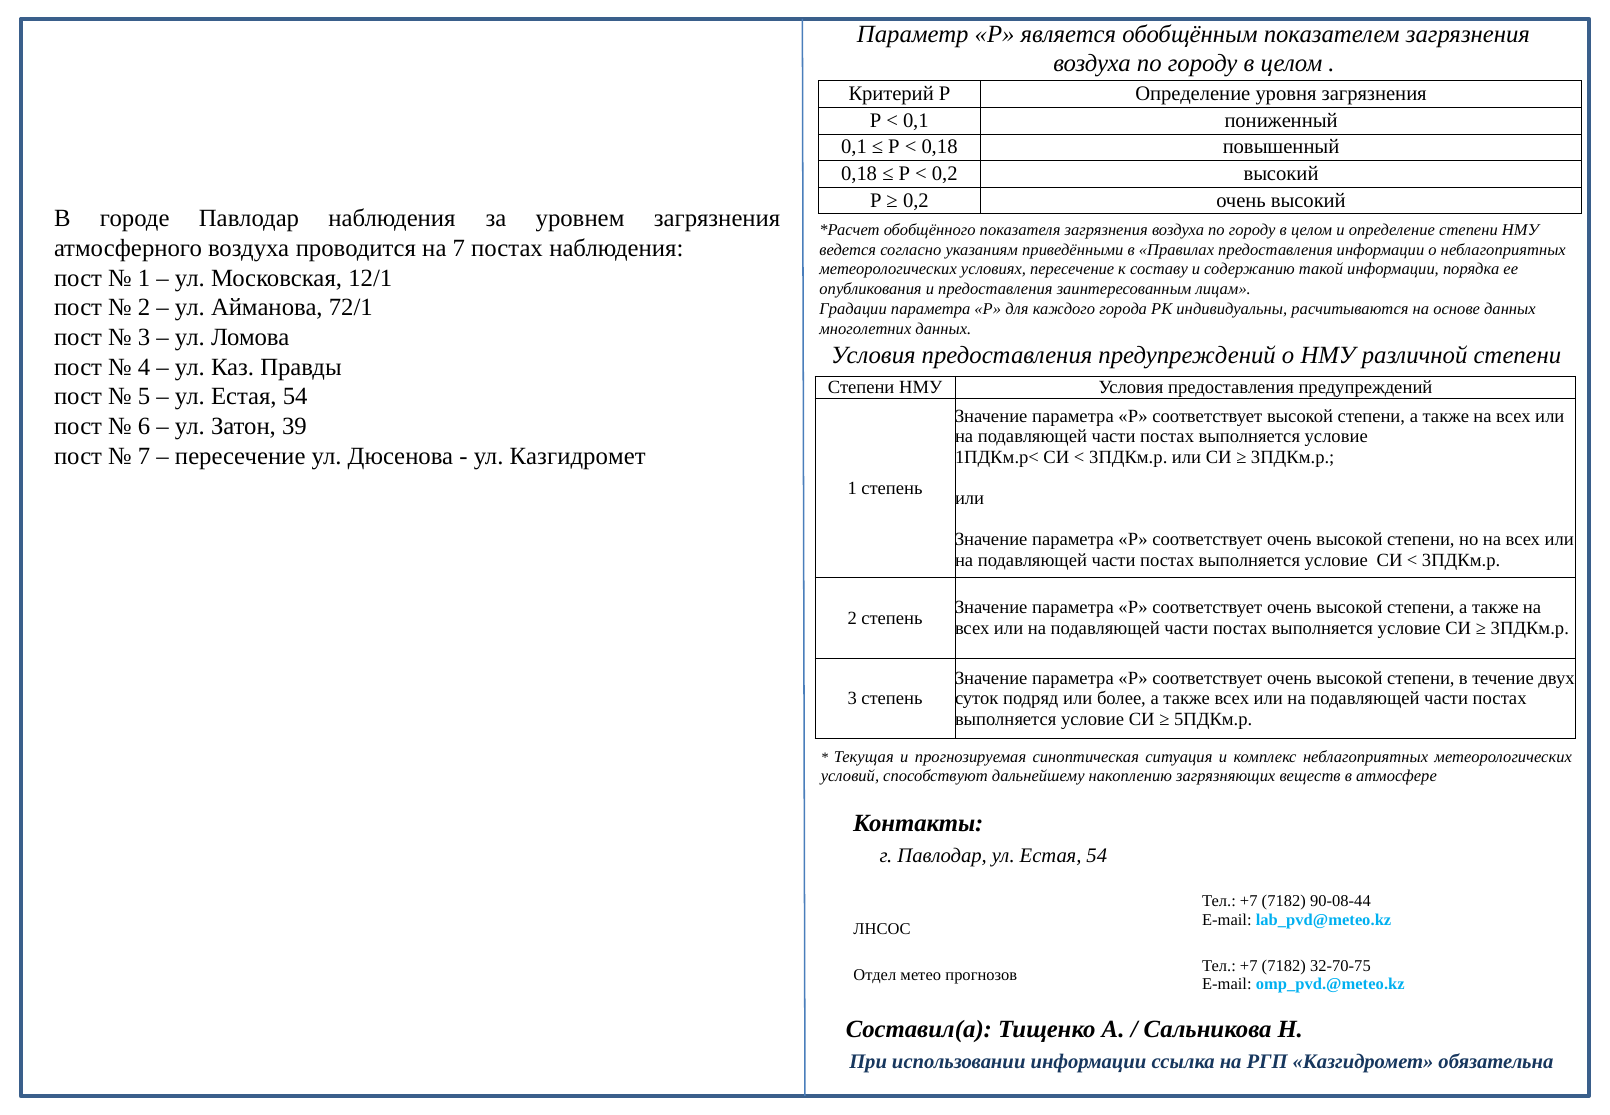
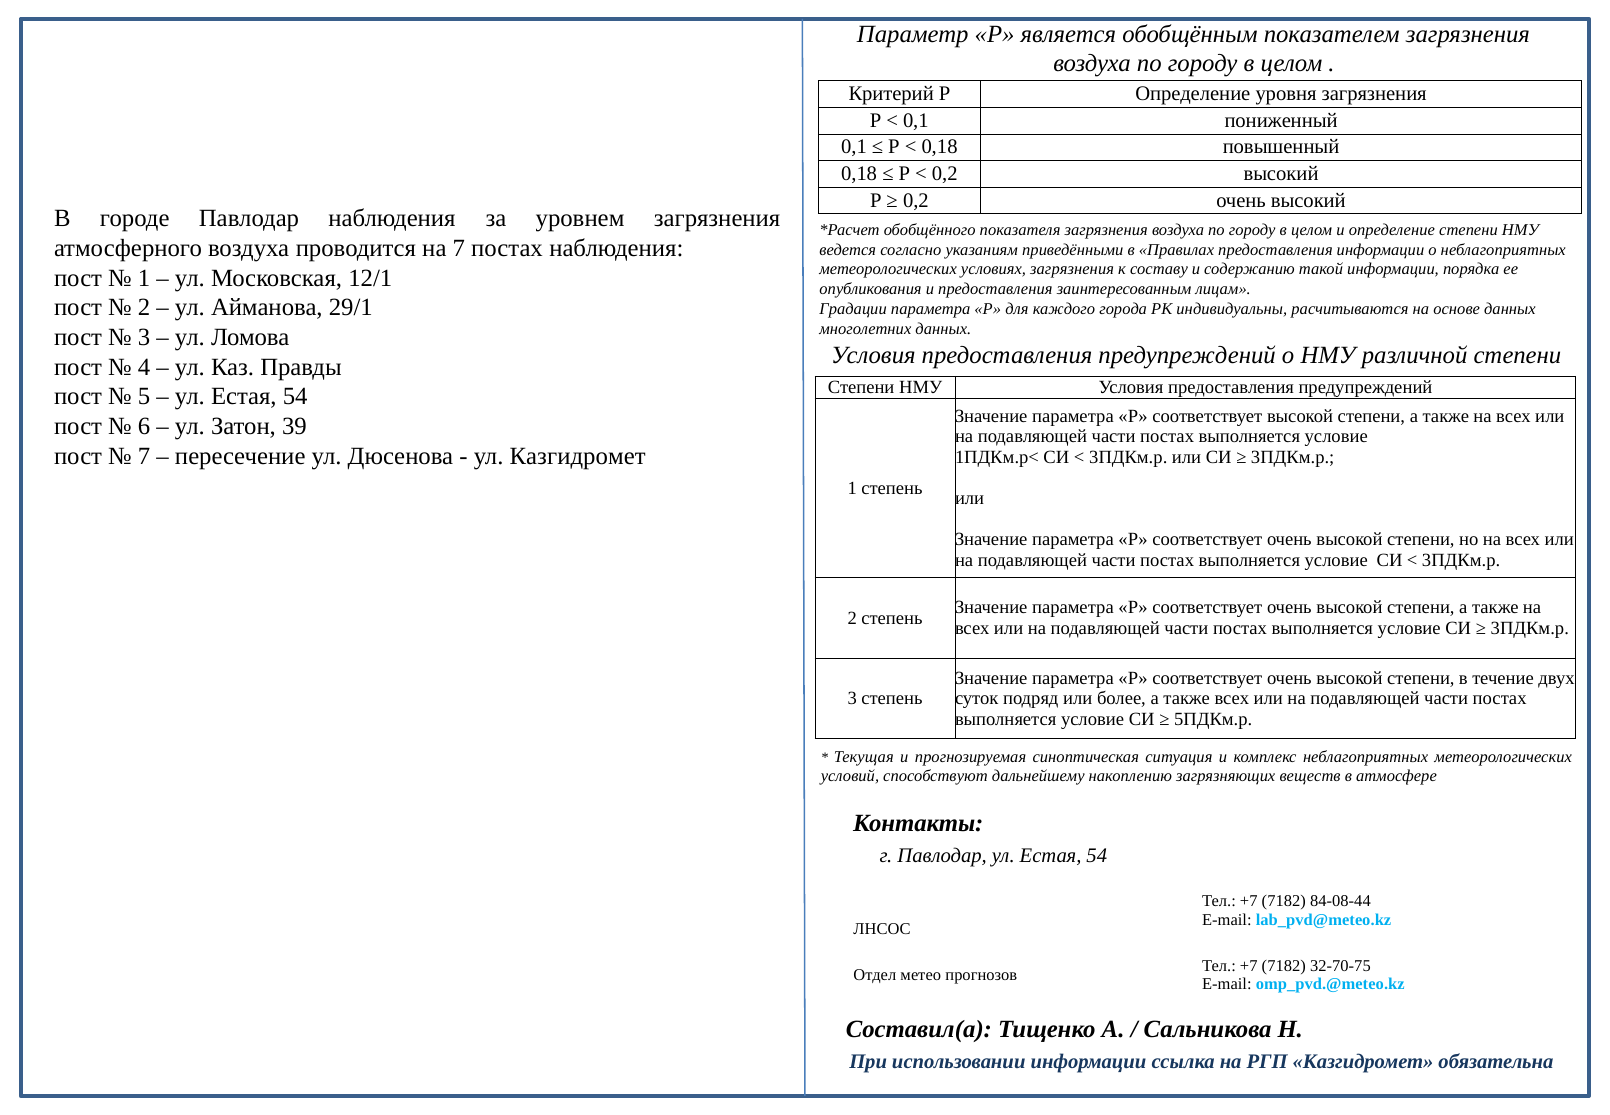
условиях пересечение: пересечение -> загрязнения
72/1: 72/1 -> 29/1
90-08-44: 90-08-44 -> 84-08-44
